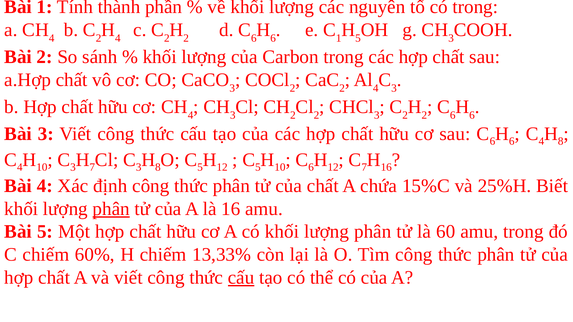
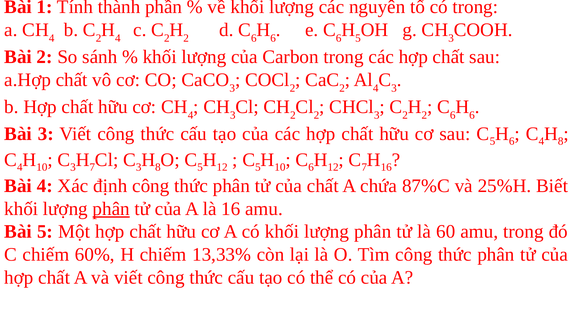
e C 1: 1 -> 6
sau C 6: 6 -> 5
15%C: 15%C -> 87%C
cấu at (241, 278) underline: present -> none
